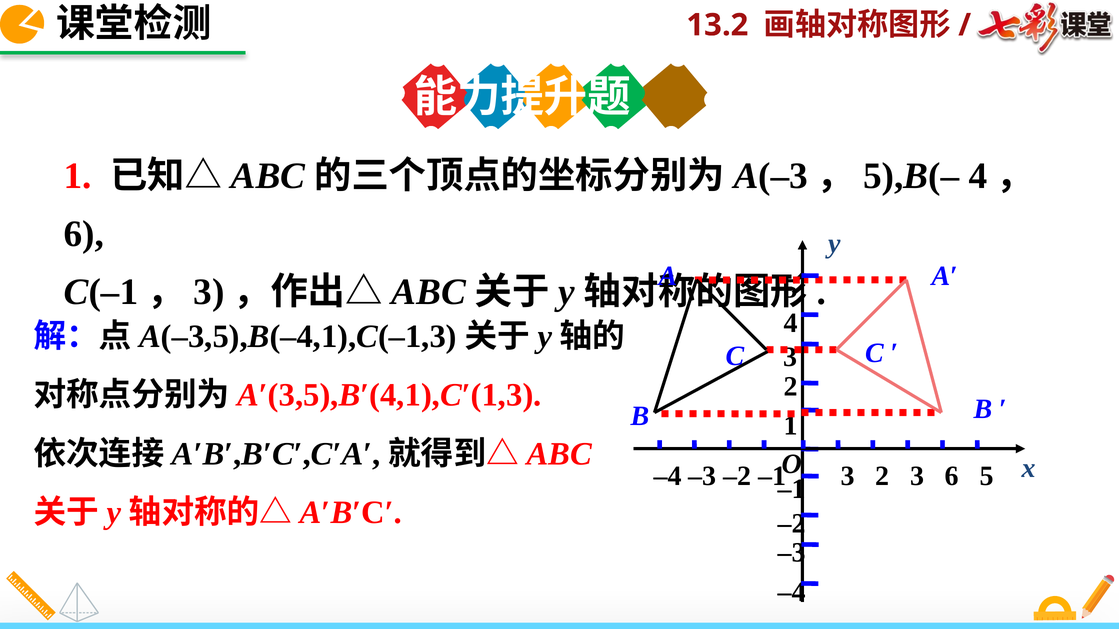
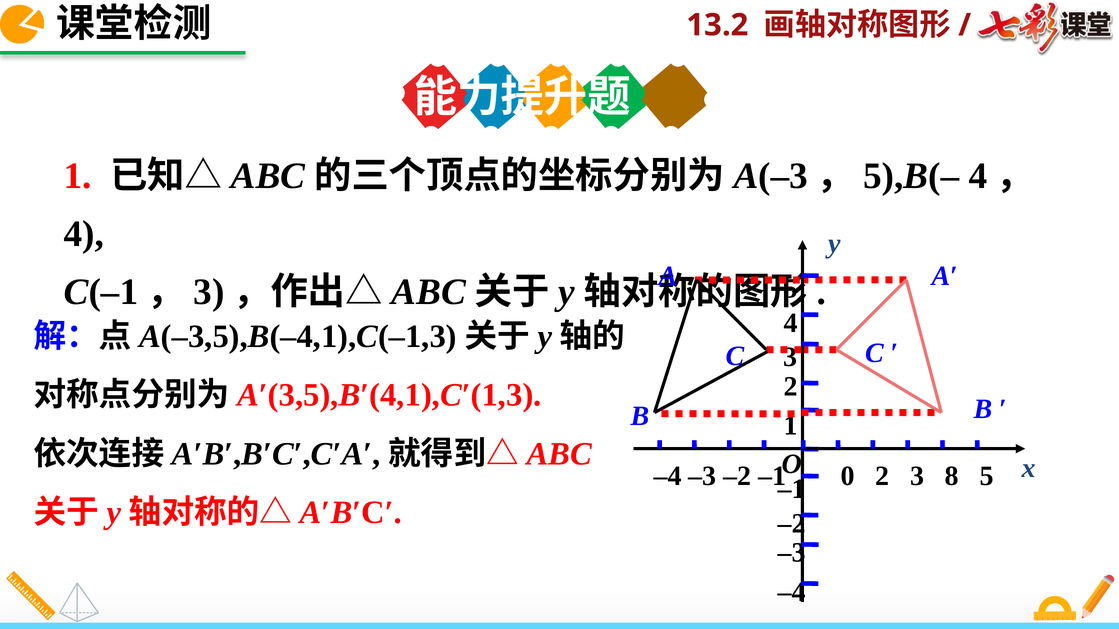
6 at (84, 234): 6 -> 4
O 3: 3 -> 0
3 6: 6 -> 8
